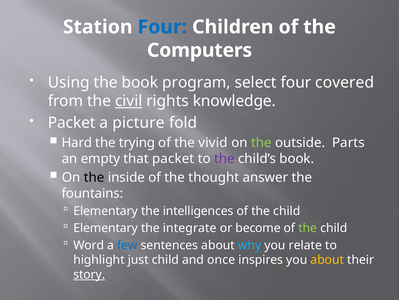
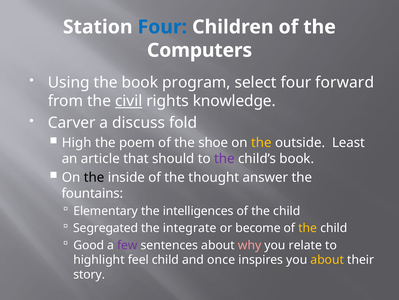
covered: covered -> forward
Packet at (72, 123): Packet -> Carver
picture: picture -> discuss
Hard: Hard -> High
trying: trying -> poem
vivid: vivid -> shoe
the at (261, 142) colour: light green -> yellow
Parts: Parts -> Least
empty: empty -> article
that packet: packet -> should
Elementary at (106, 228): Elementary -> Segregated
the at (308, 228) colour: light green -> yellow
Word: Word -> Good
few colour: blue -> purple
why colour: light blue -> pink
just: just -> feel
story underline: present -> none
